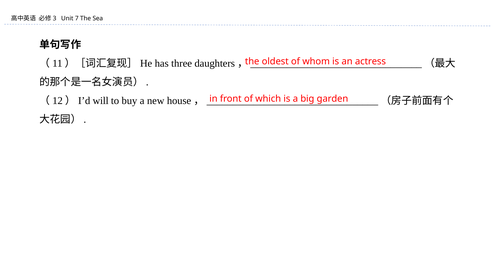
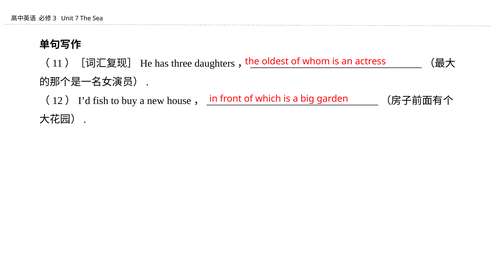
will: will -> fish
